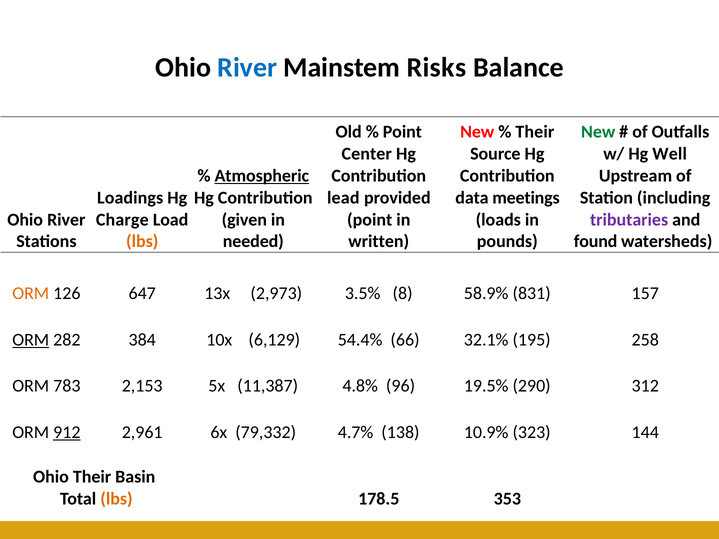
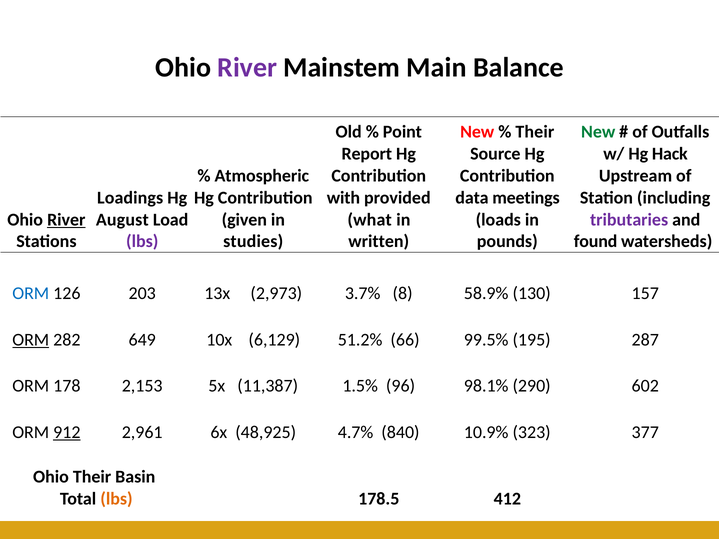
River at (247, 68) colour: blue -> purple
Risks: Risks -> Main
Center: Center -> Report
Well: Well -> Hack
Atmospheric underline: present -> none
lead: lead -> with
River at (66, 220) underline: none -> present
Charge: Charge -> August
point at (370, 220): point -> what
lbs at (142, 242) colour: orange -> purple
needed: needed -> studies
ORM at (31, 294) colour: orange -> blue
647: 647 -> 203
3.5%: 3.5% -> 3.7%
831: 831 -> 130
384: 384 -> 649
54.4%: 54.4% -> 51.2%
32.1%: 32.1% -> 99.5%
258: 258 -> 287
783: 783 -> 178
4.8%: 4.8% -> 1.5%
19.5%: 19.5% -> 98.1%
312: 312 -> 602
79,332: 79,332 -> 48,925
138: 138 -> 840
144: 144 -> 377
353: 353 -> 412
